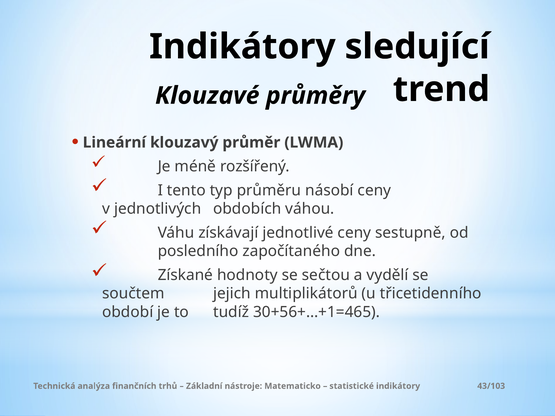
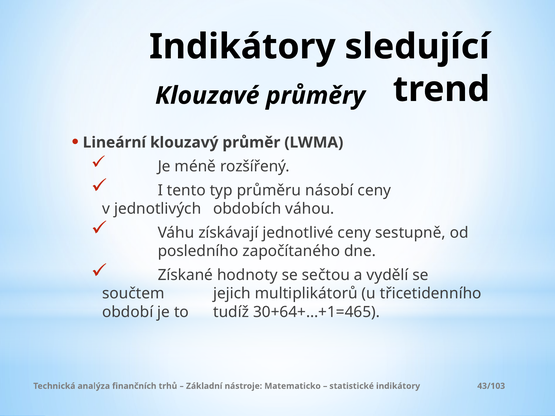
30+56+…+1=465: 30+56+…+1=465 -> 30+64+…+1=465
